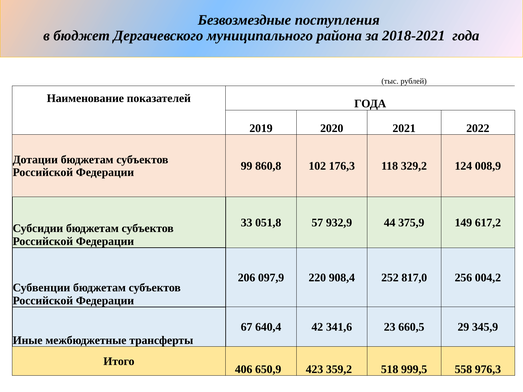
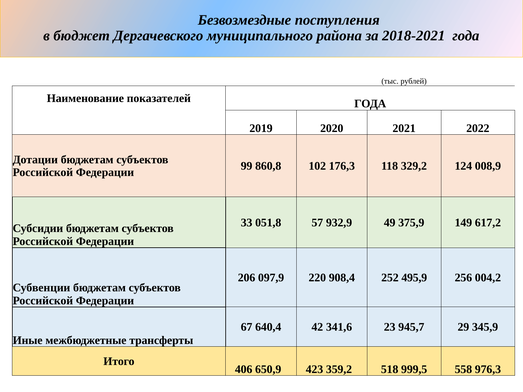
44: 44 -> 49
817,0: 817,0 -> 495,9
660,5: 660,5 -> 945,7
